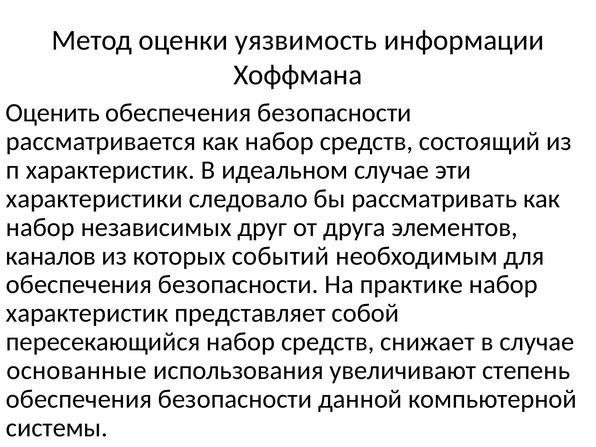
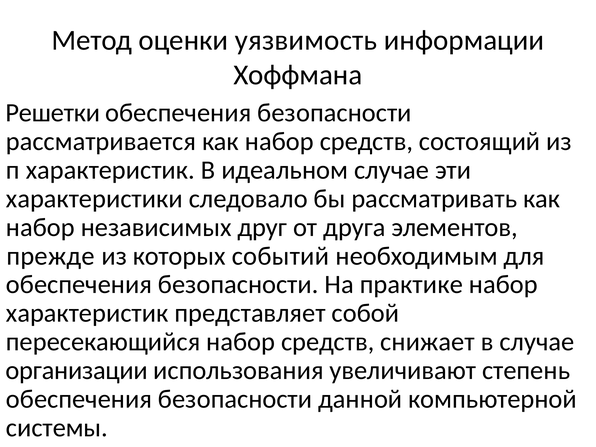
Оценить: Оценить -> Решетки
каналов: каналов -> прежде
основанные: основанные -> организации
